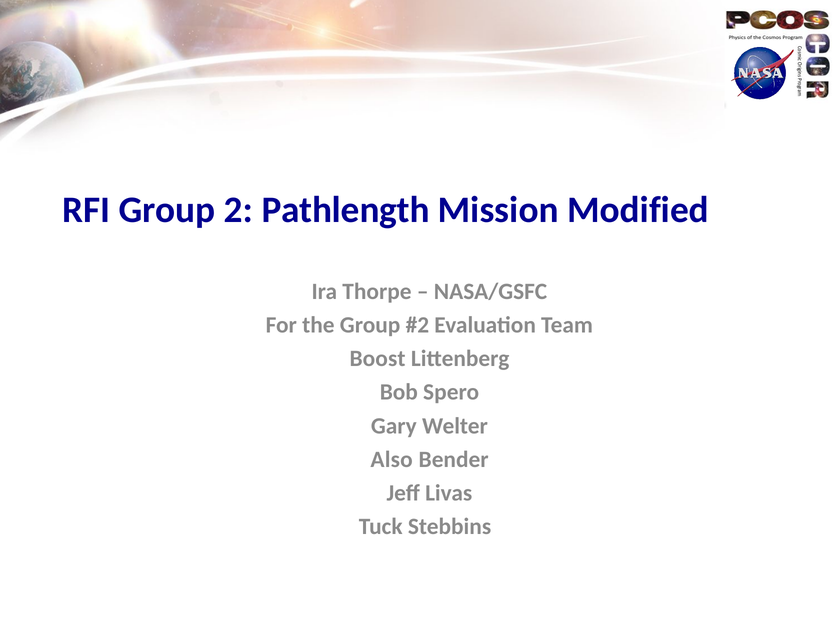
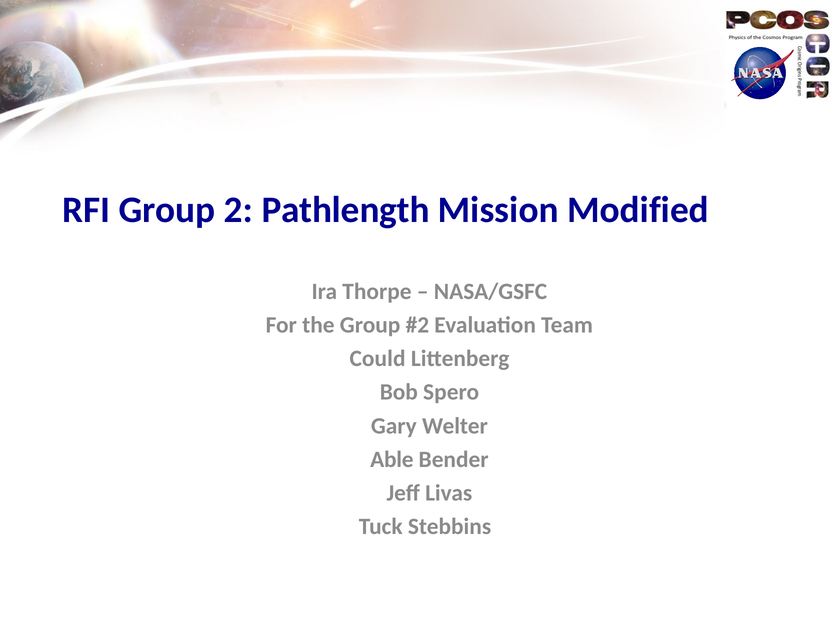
Boost: Boost -> Could
Also: Also -> Able
